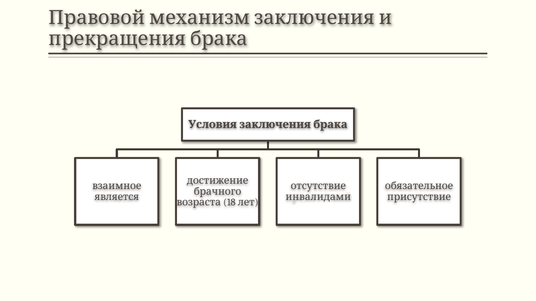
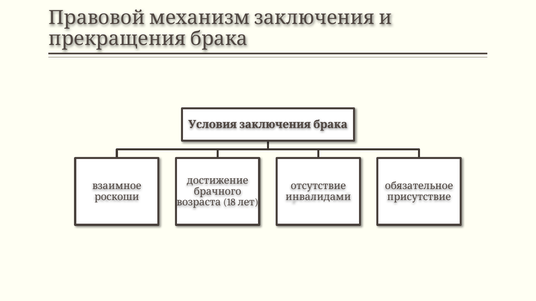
является: является -> роскоши
